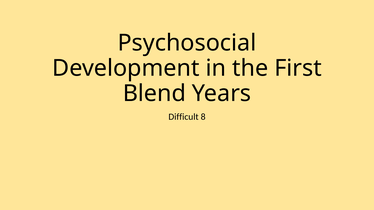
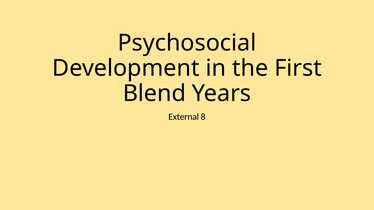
Difficult: Difficult -> External
